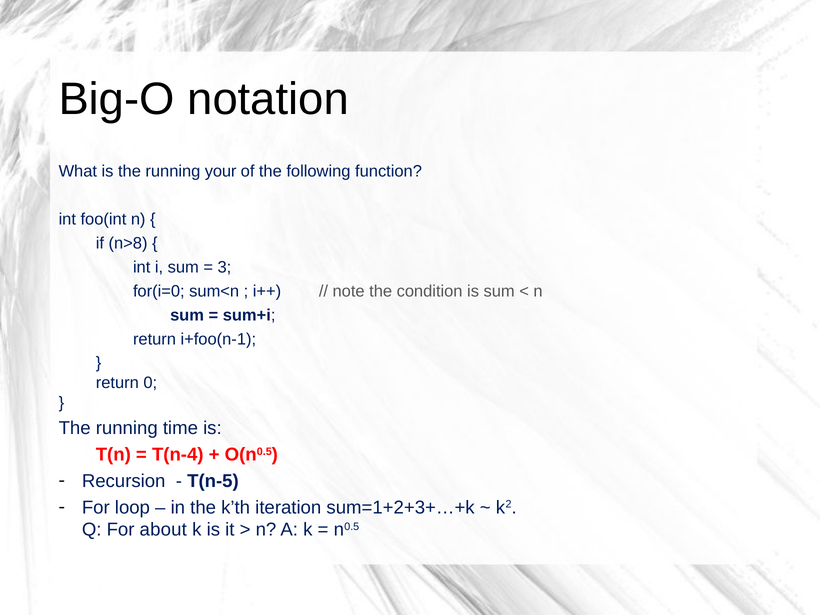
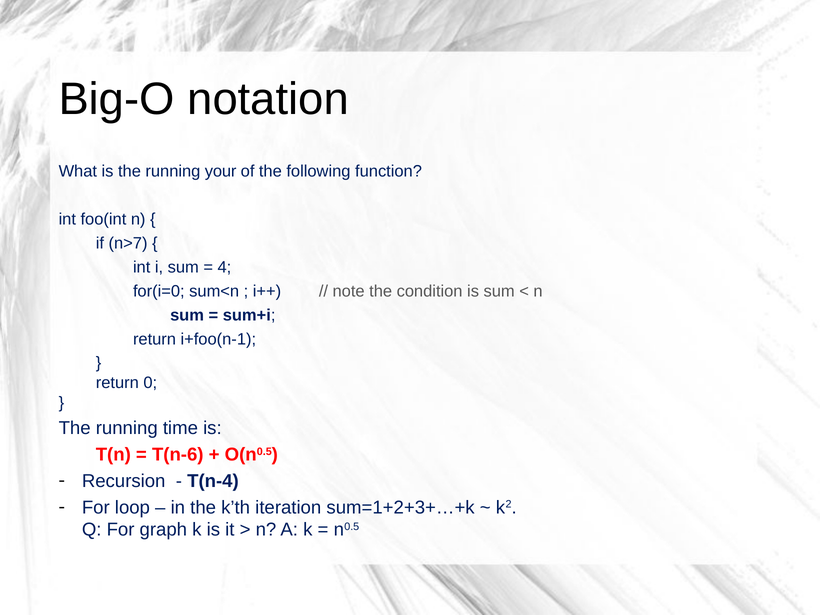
n>8: n>8 -> n>7
3: 3 -> 4
T(n-4: T(n-4 -> T(n-6
T(n-5: T(n-5 -> T(n-4
about: about -> graph
